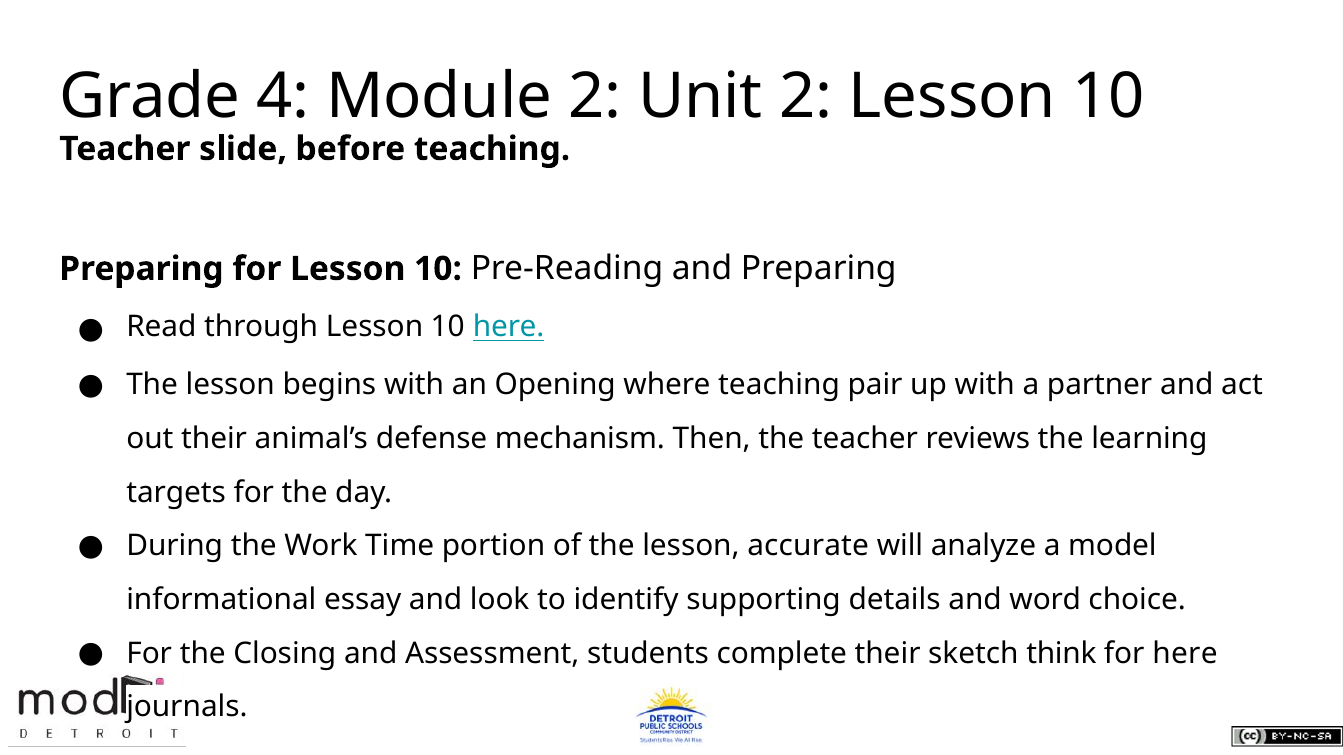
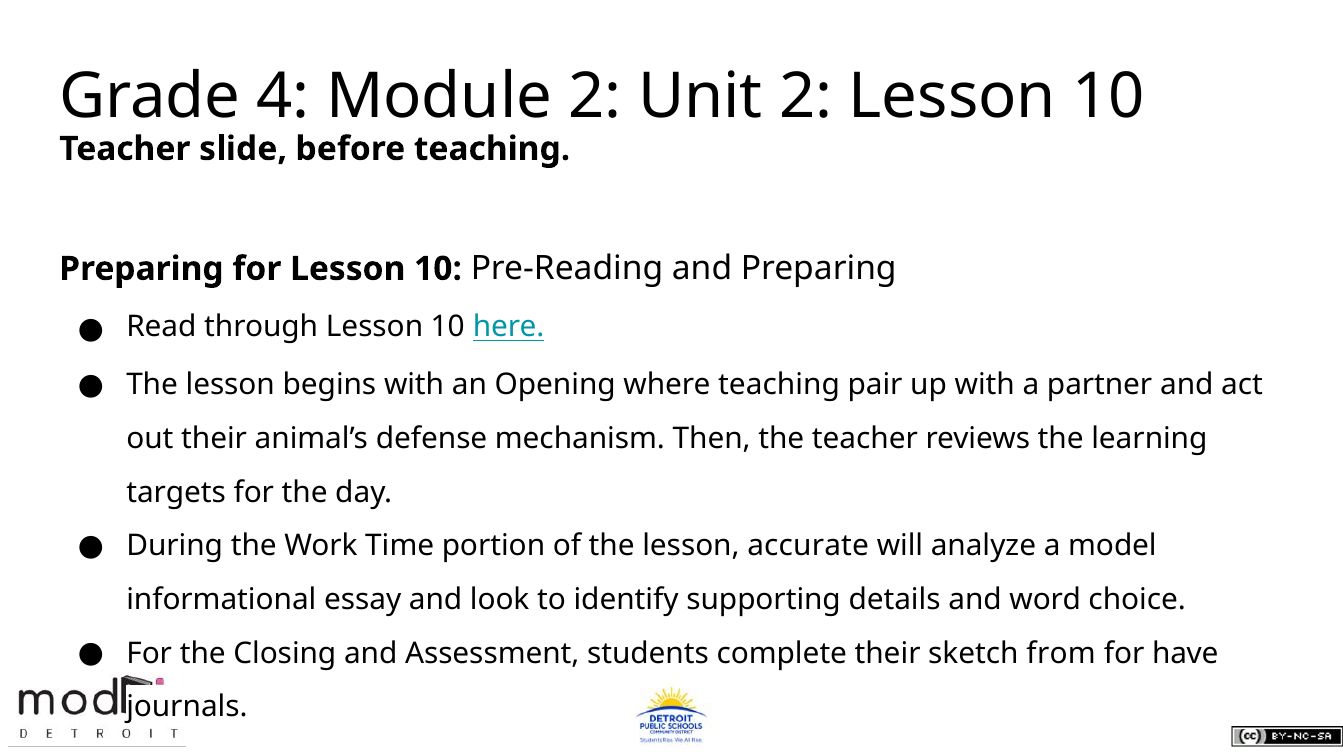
think: think -> from
for here: here -> have
